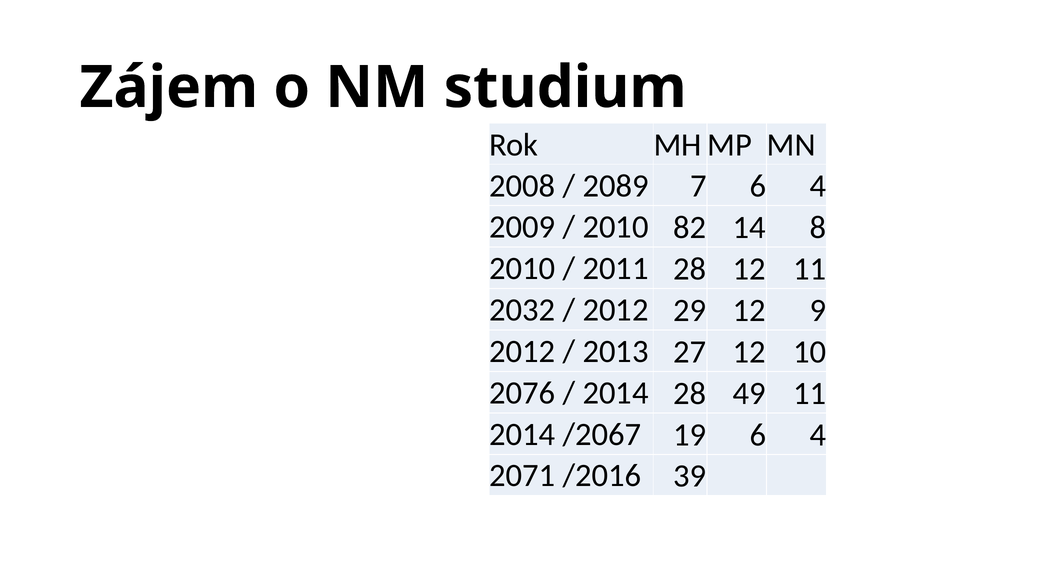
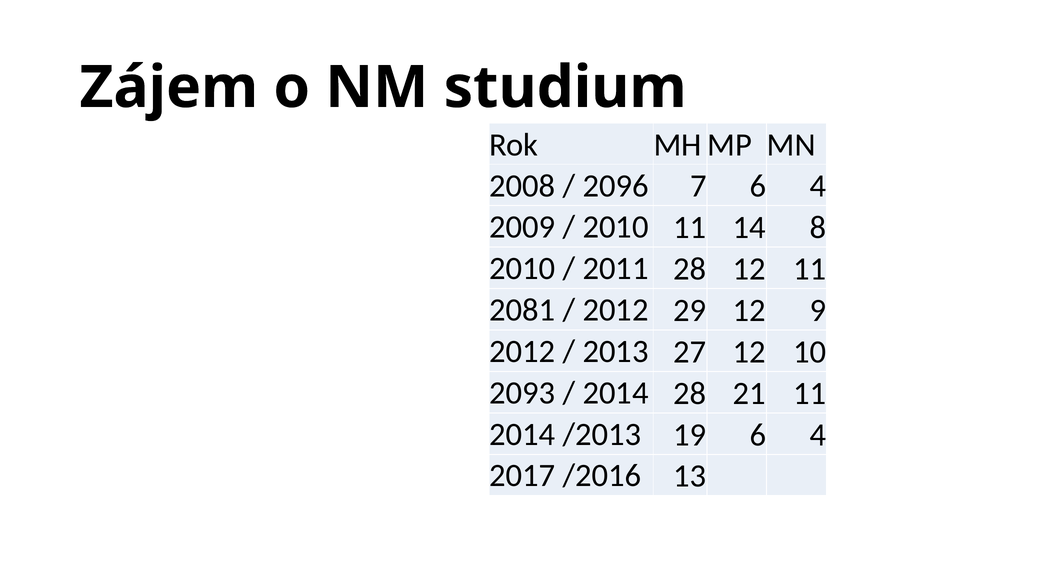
2089: 2089 -> 2096
2010 82: 82 -> 11
2032: 2032 -> 2081
2076: 2076 -> 2093
49: 49 -> 21
/2067: /2067 -> /2013
2071: 2071 -> 2017
39: 39 -> 13
